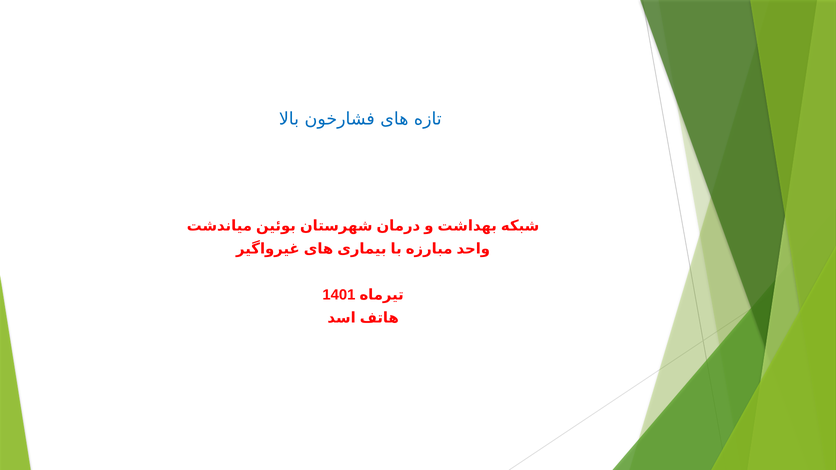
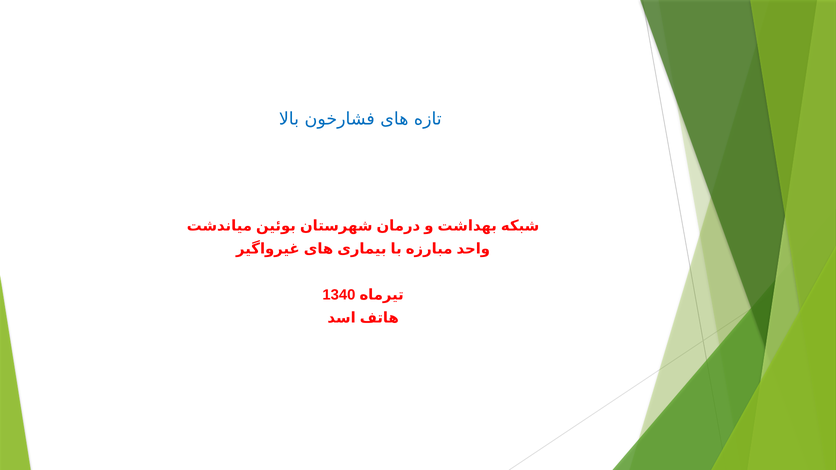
1401: 1401 -> 1340
